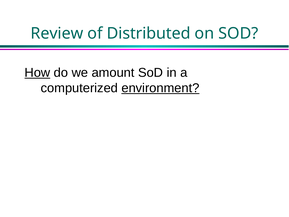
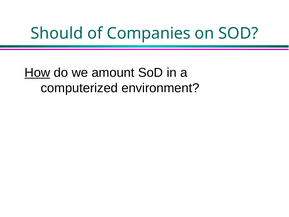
Review: Review -> Should
Distributed: Distributed -> Companies
environment underline: present -> none
